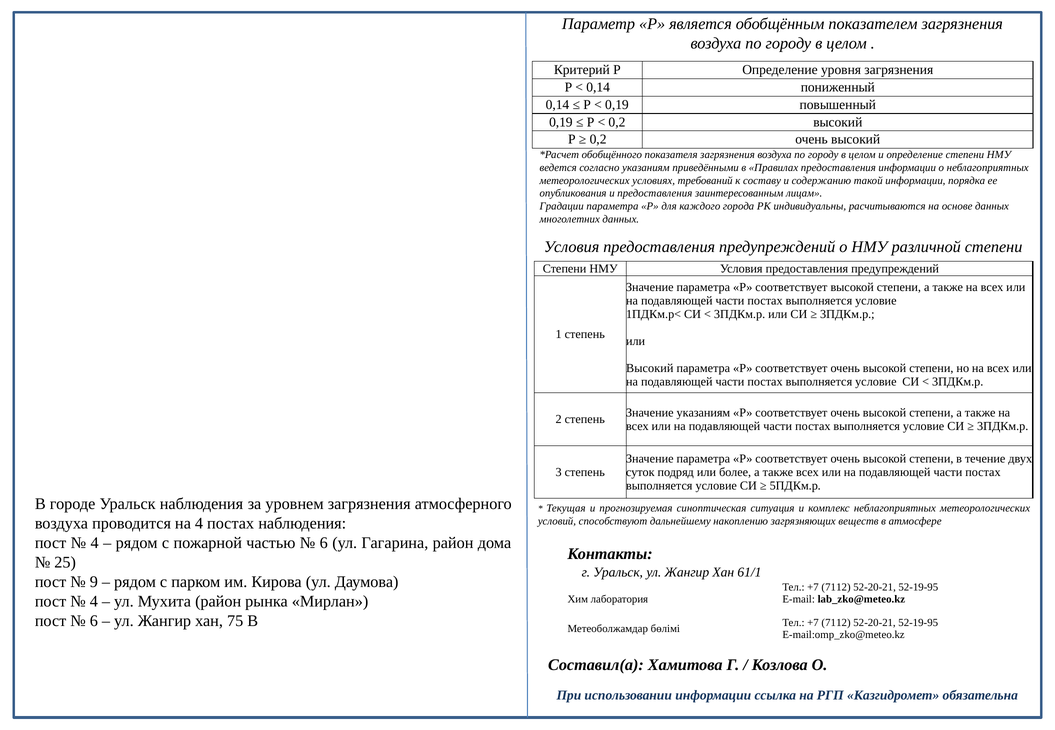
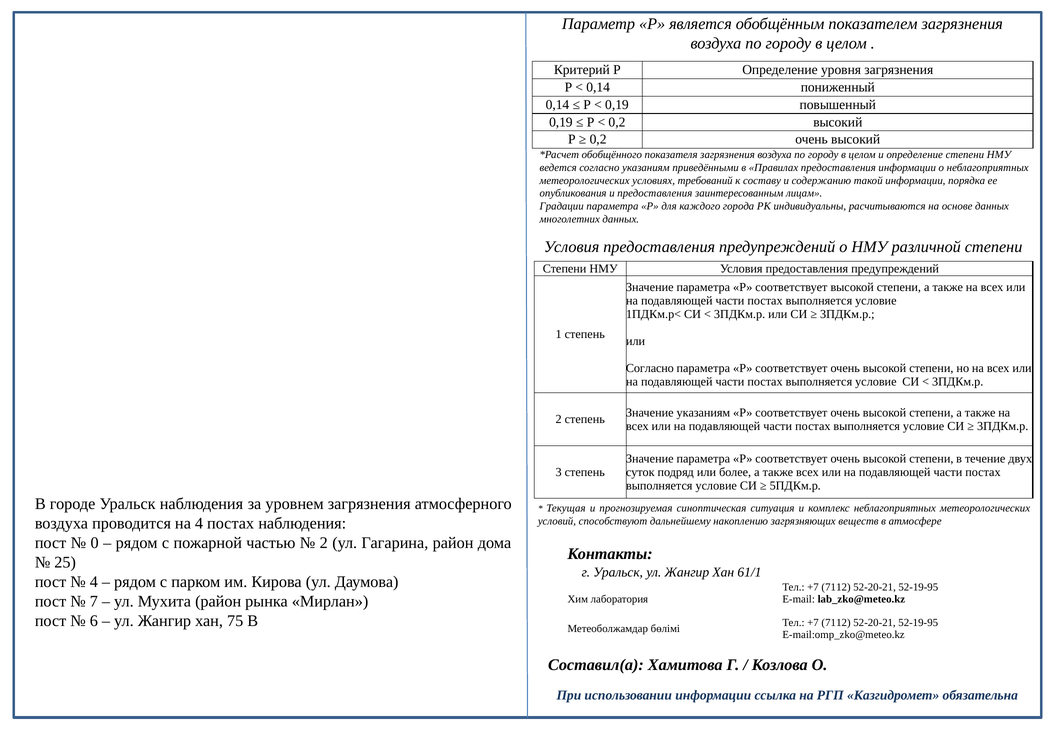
Высокий at (650, 368): Высокий -> Согласно
4 at (95, 543): 4 -> 0
6 at (324, 543): 6 -> 2
9 at (94, 582): 9 -> 4
4 at (94, 602): 4 -> 7
